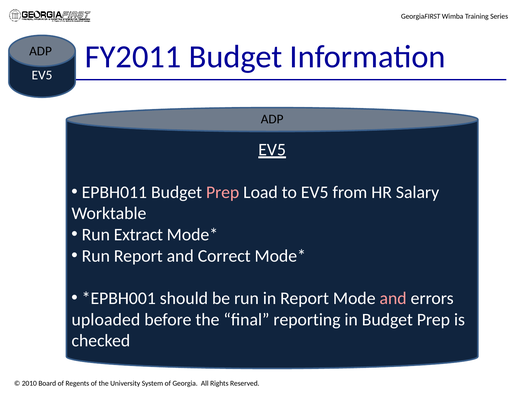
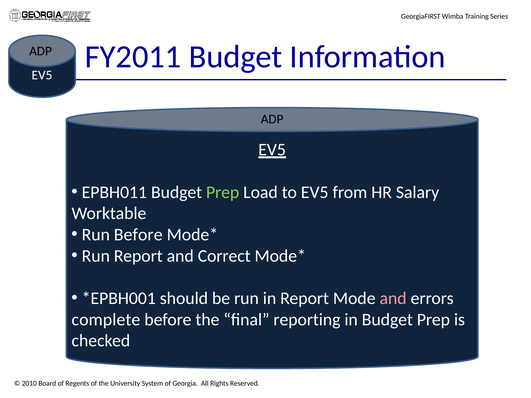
Prep at (223, 192) colour: pink -> light green
Run Extract: Extract -> Before
uploaded: uploaded -> complete
